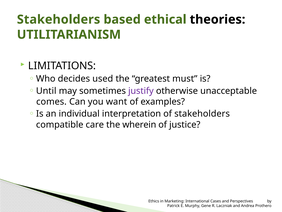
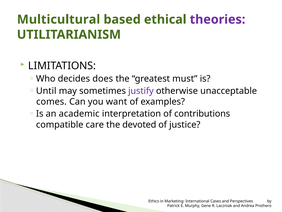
Stakeholders at (59, 19): Stakeholders -> Multicultural
theories colour: black -> purple
used: used -> does
individual: individual -> academic
of stakeholders: stakeholders -> contributions
wherein: wherein -> devoted
